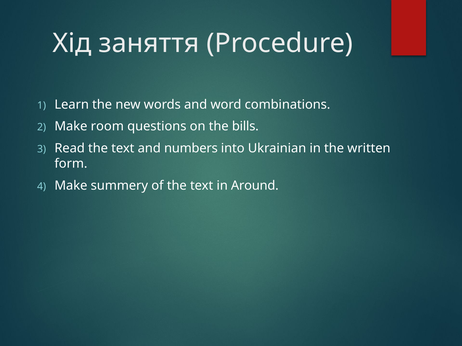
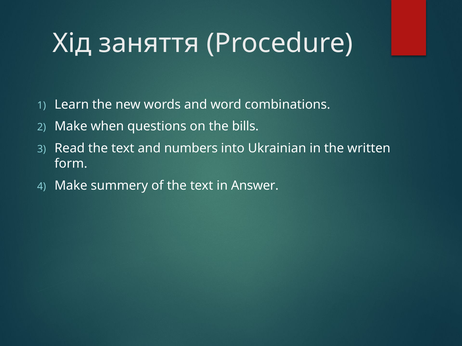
room: room -> when
Around: Around -> Answer
